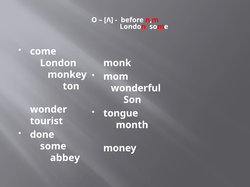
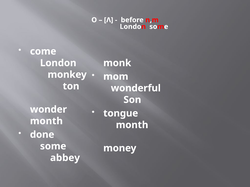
tourist at (46, 121): tourist -> month
